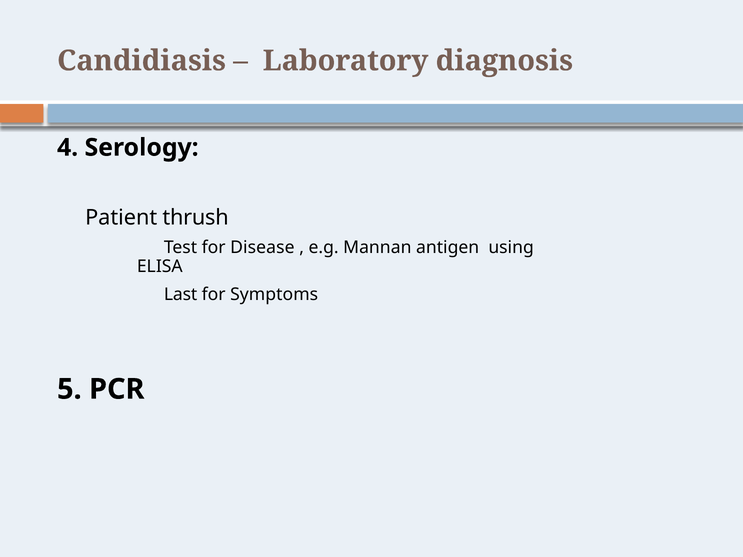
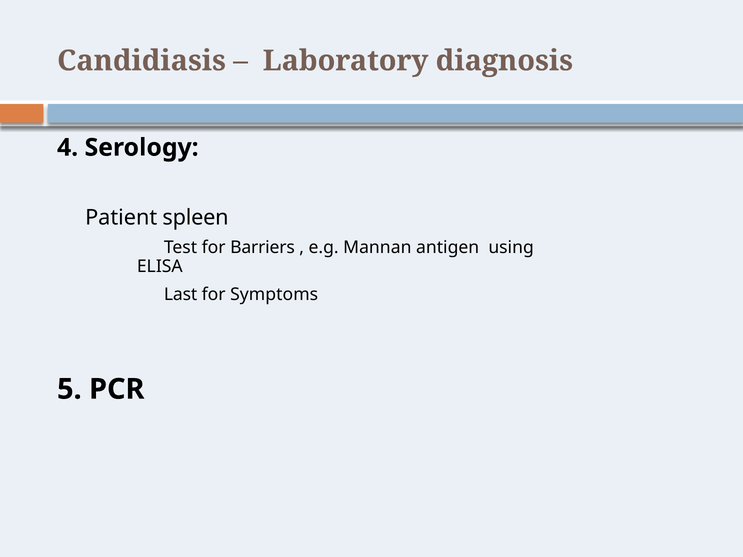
thrush: thrush -> spleen
Disease: Disease -> Barriers
